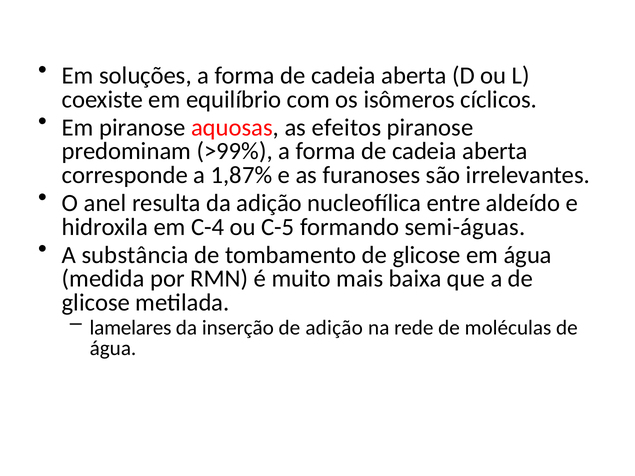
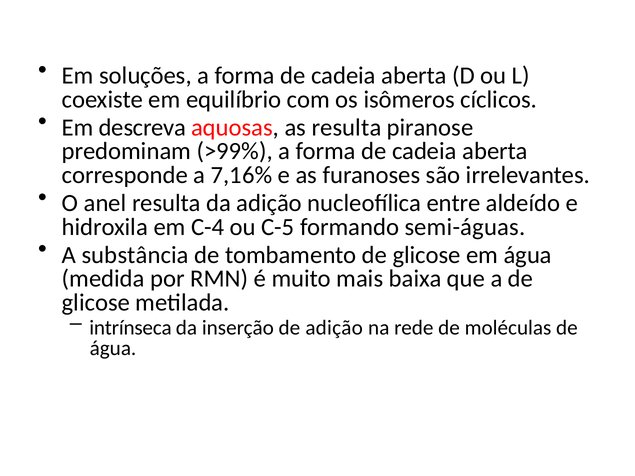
Em piranose: piranose -> descreva
as efeitos: efeitos -> resulta
1,87%: 1,87% -> 7,16%
lamelares: lamelares -> intrínseca
